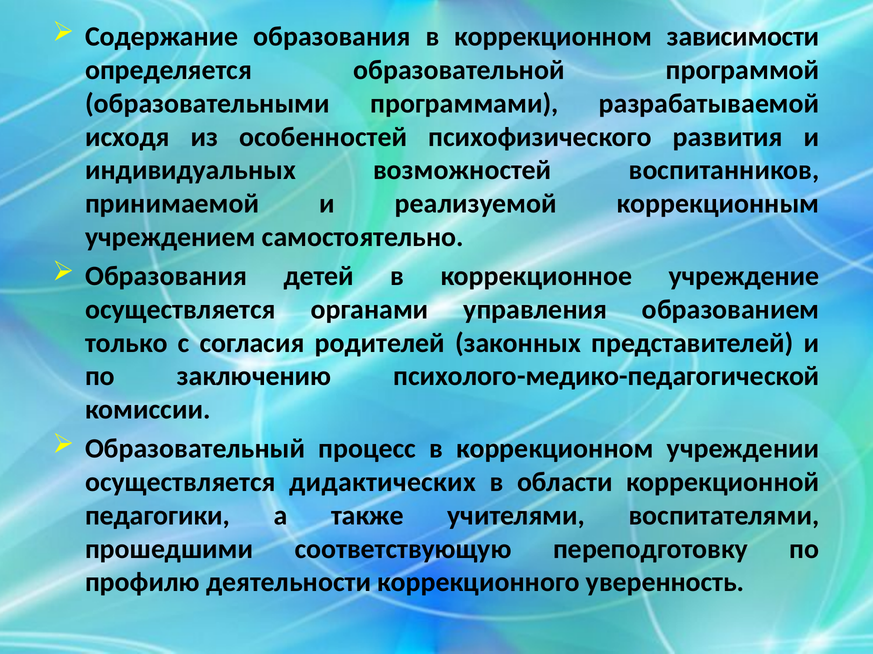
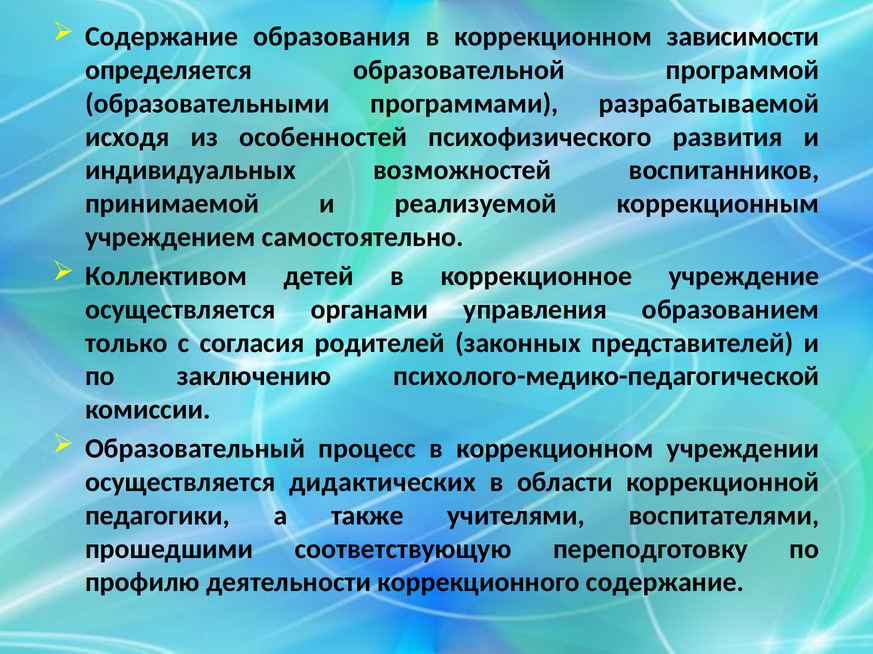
Образования at (166, 276): Образования -> Коллективом
коррекционного уверенность: уверенность -> содержание
